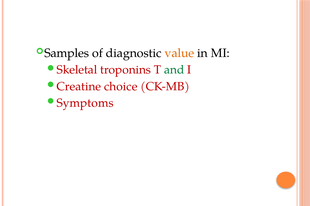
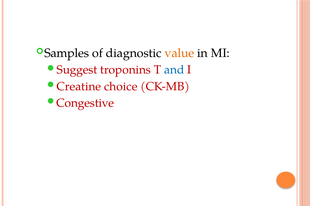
Skeletal: Skeletal -> Suggest
and colour: green -> blue
Symptoms: Symptoms -> Congestive
